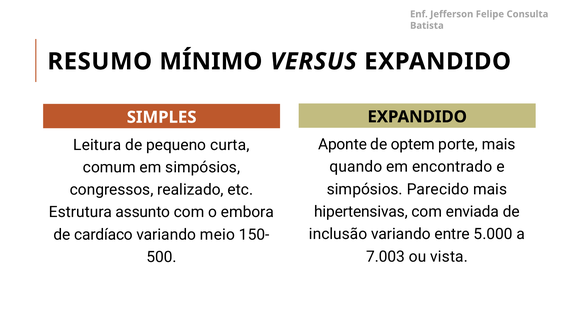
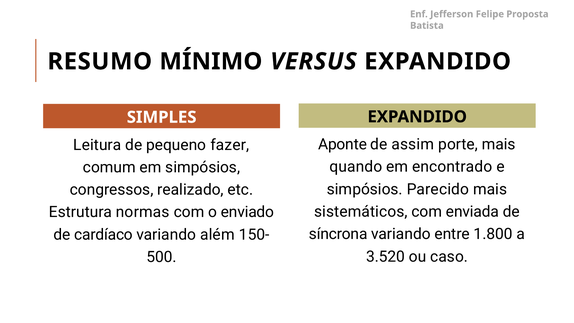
Consulta: Consulta -> Proposta
optem: optem -> assim
curta: curta -> fazer
hipertensivas: hipertensivas -> sistemáticos
assunto: assunto -> normas
embora: embora -> enviado
inclusão: inclusão -> síncrona
5.000: 5.000 -> 1.800
meio: meio -> além
7.003: 7.003 -> 3.520
vista: vista -> caso
